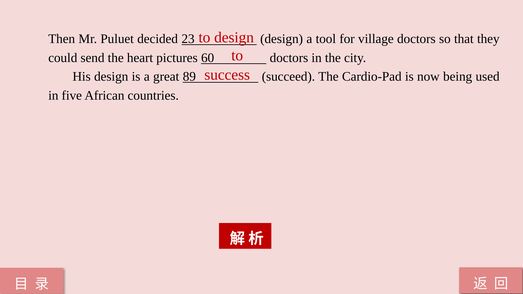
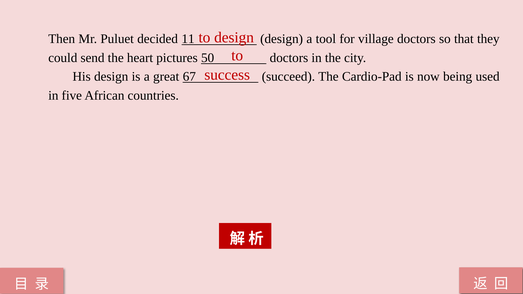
23: 23 -> 11
60: 60 -> 50
89: 89 -> 67
